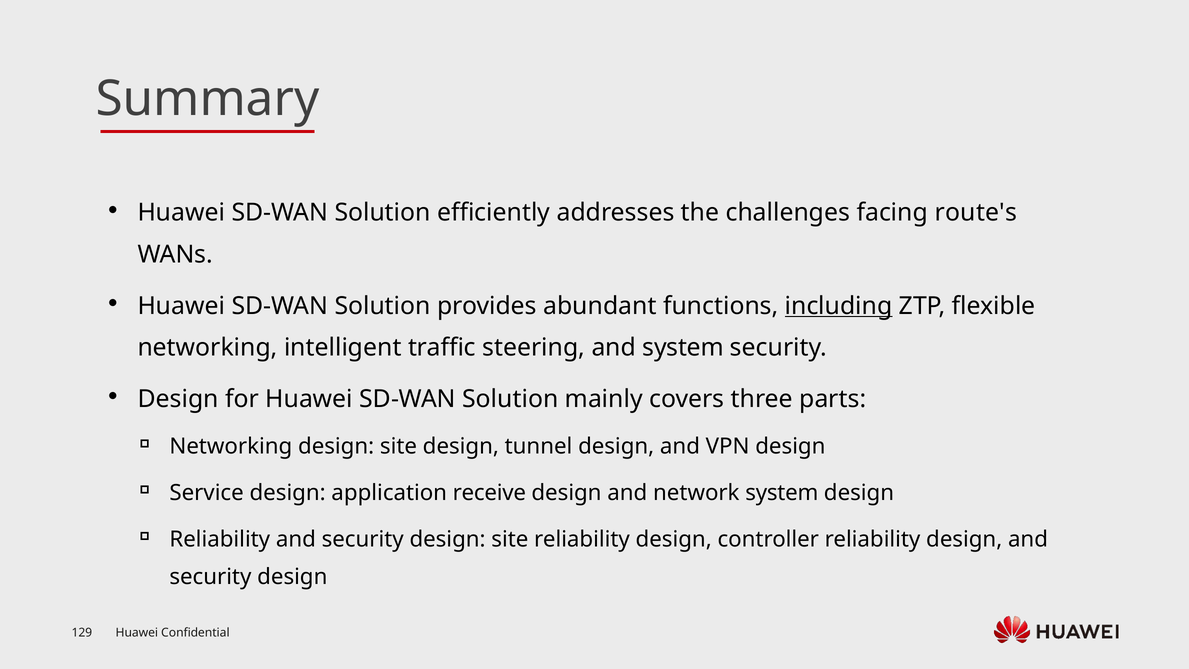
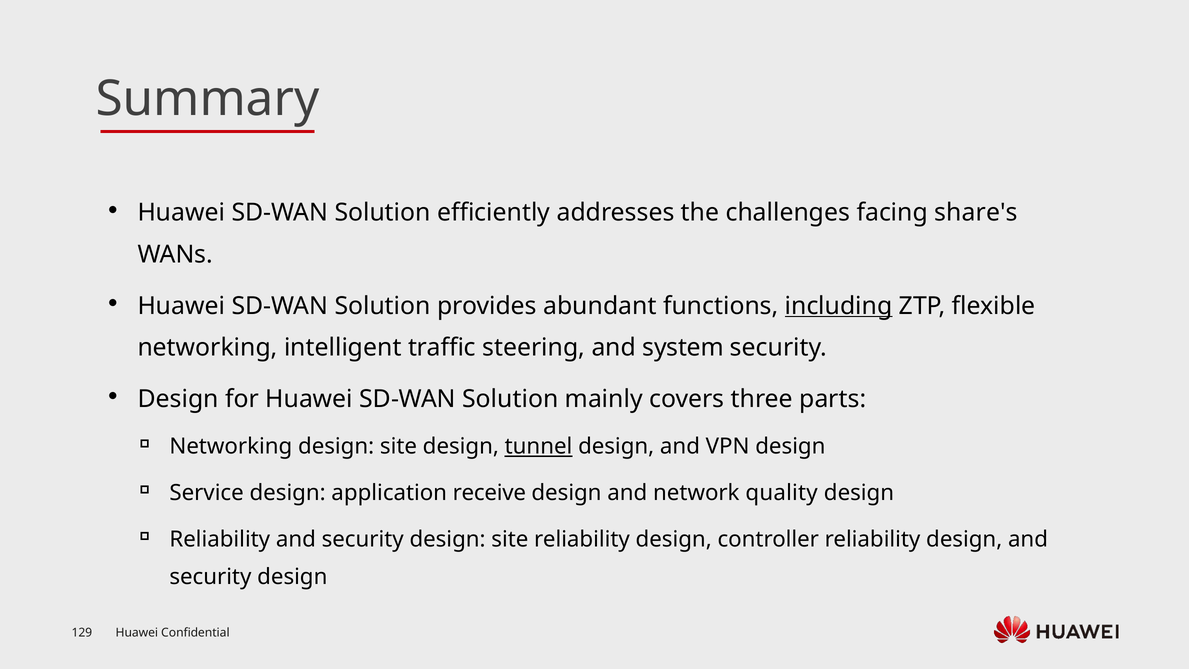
route's: route's -> share's
tunnel underline: none -> present
network system: system -> quality
